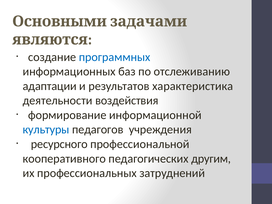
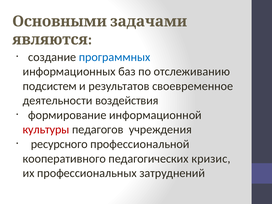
адаптации: адаптации -> подсистем
характеристика: характеристика -> своевременное
культуры colour: blue -> red
другим: другим -> кризис
